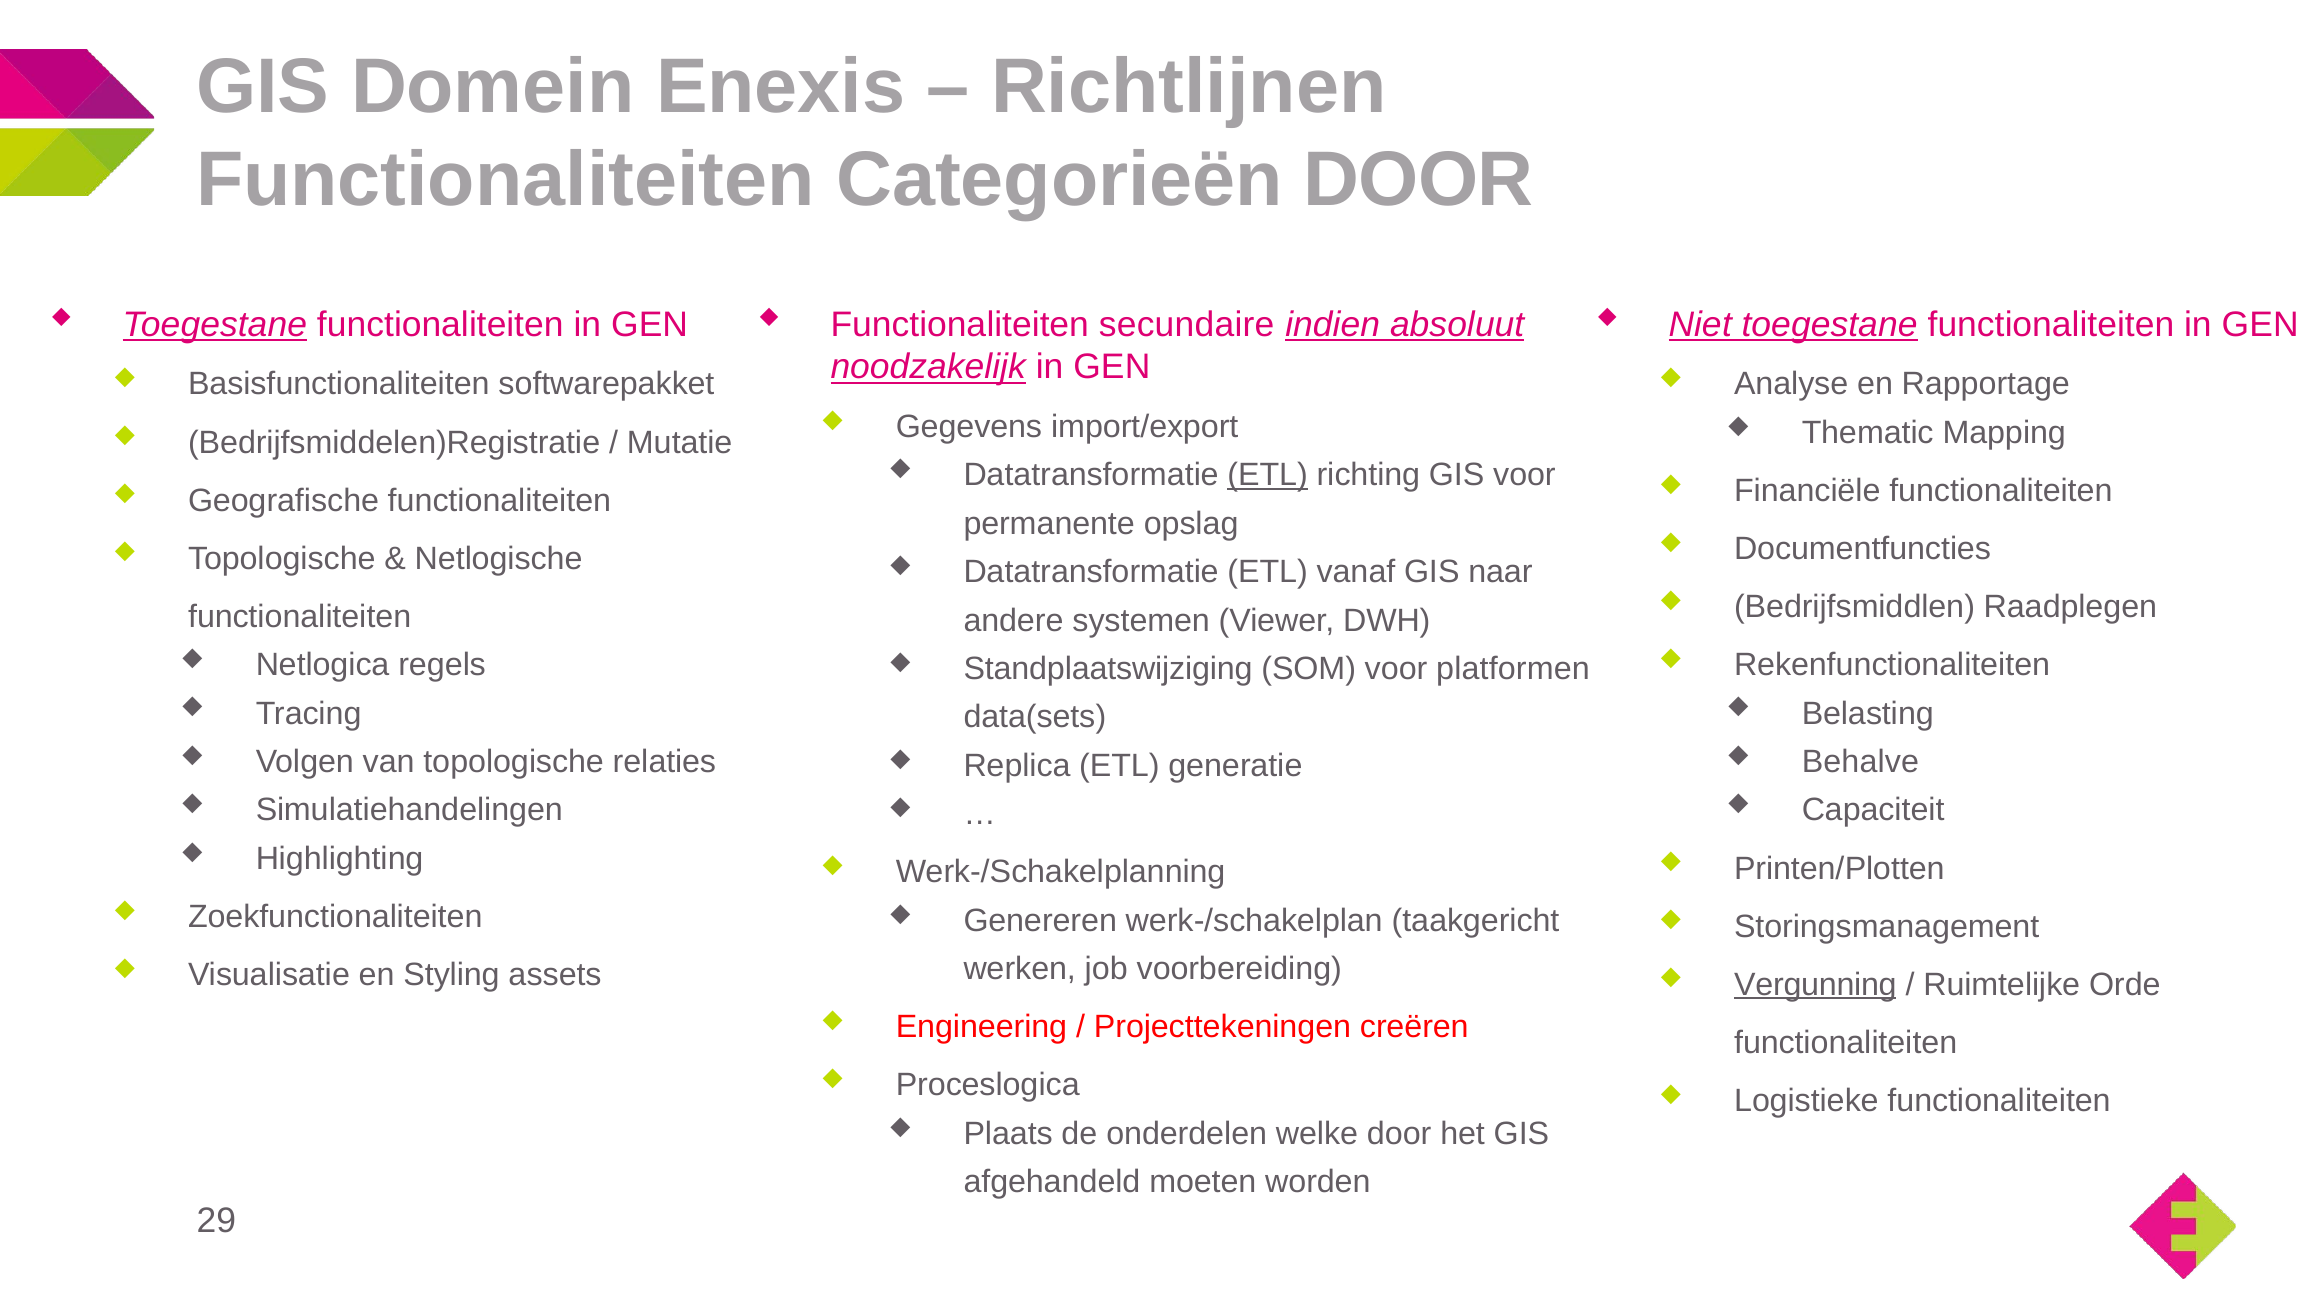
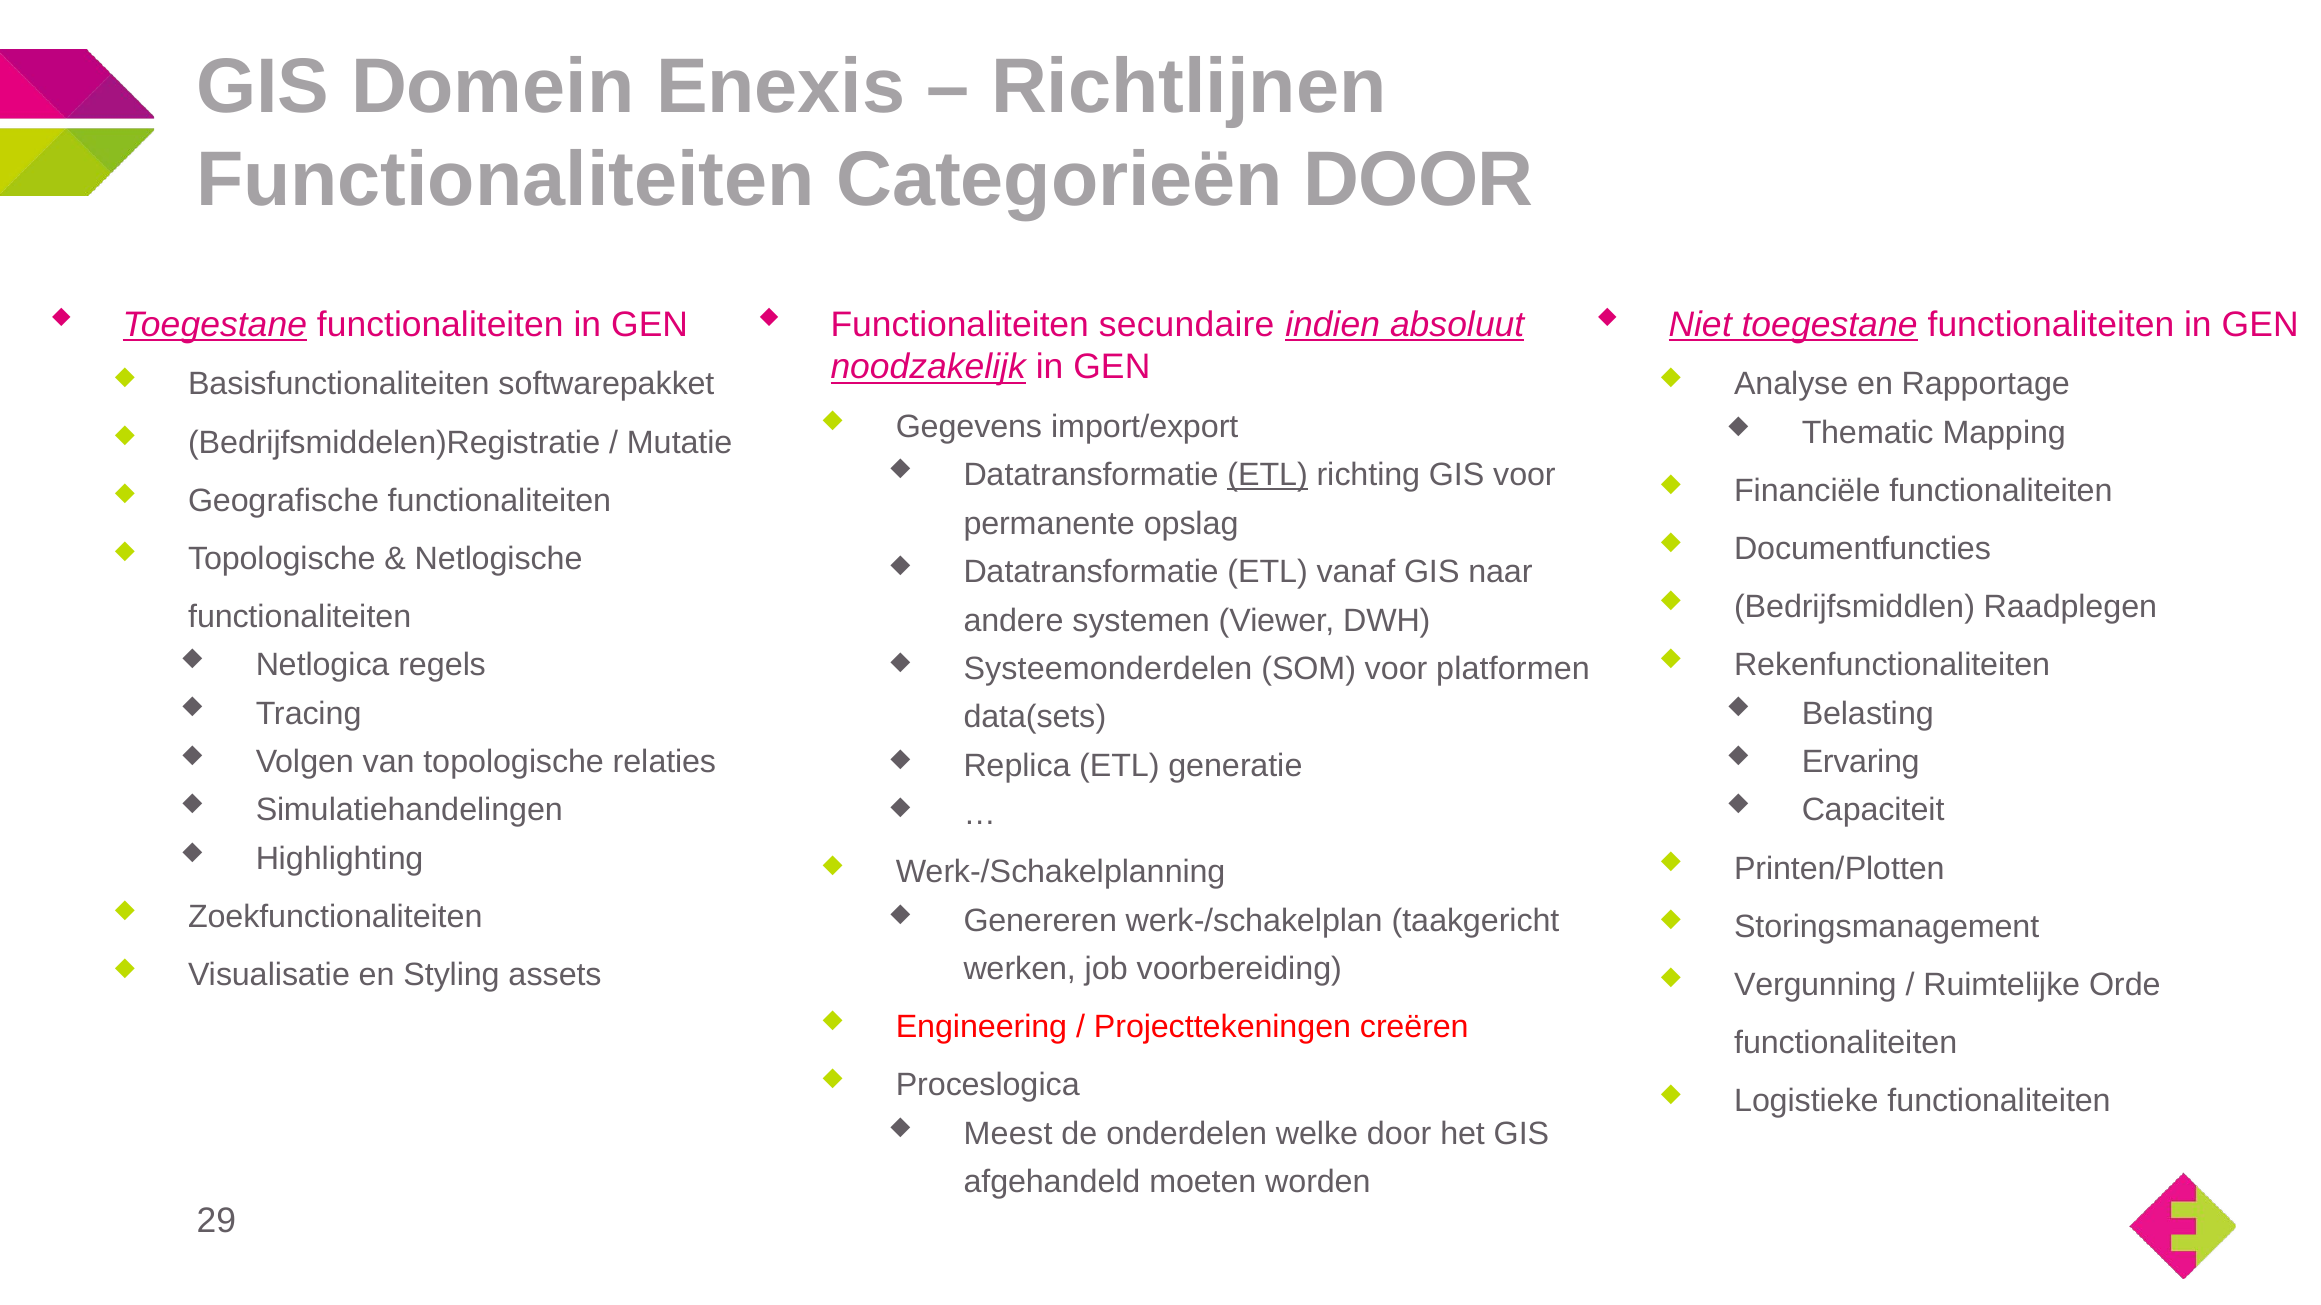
Standplaatswijziging: Standplaatswijziging -> Systeemonderdelen
Behalve: Behalve -> Ervaring
Vergunning underline: present -> none
Plaats: Plaats -> Meest
